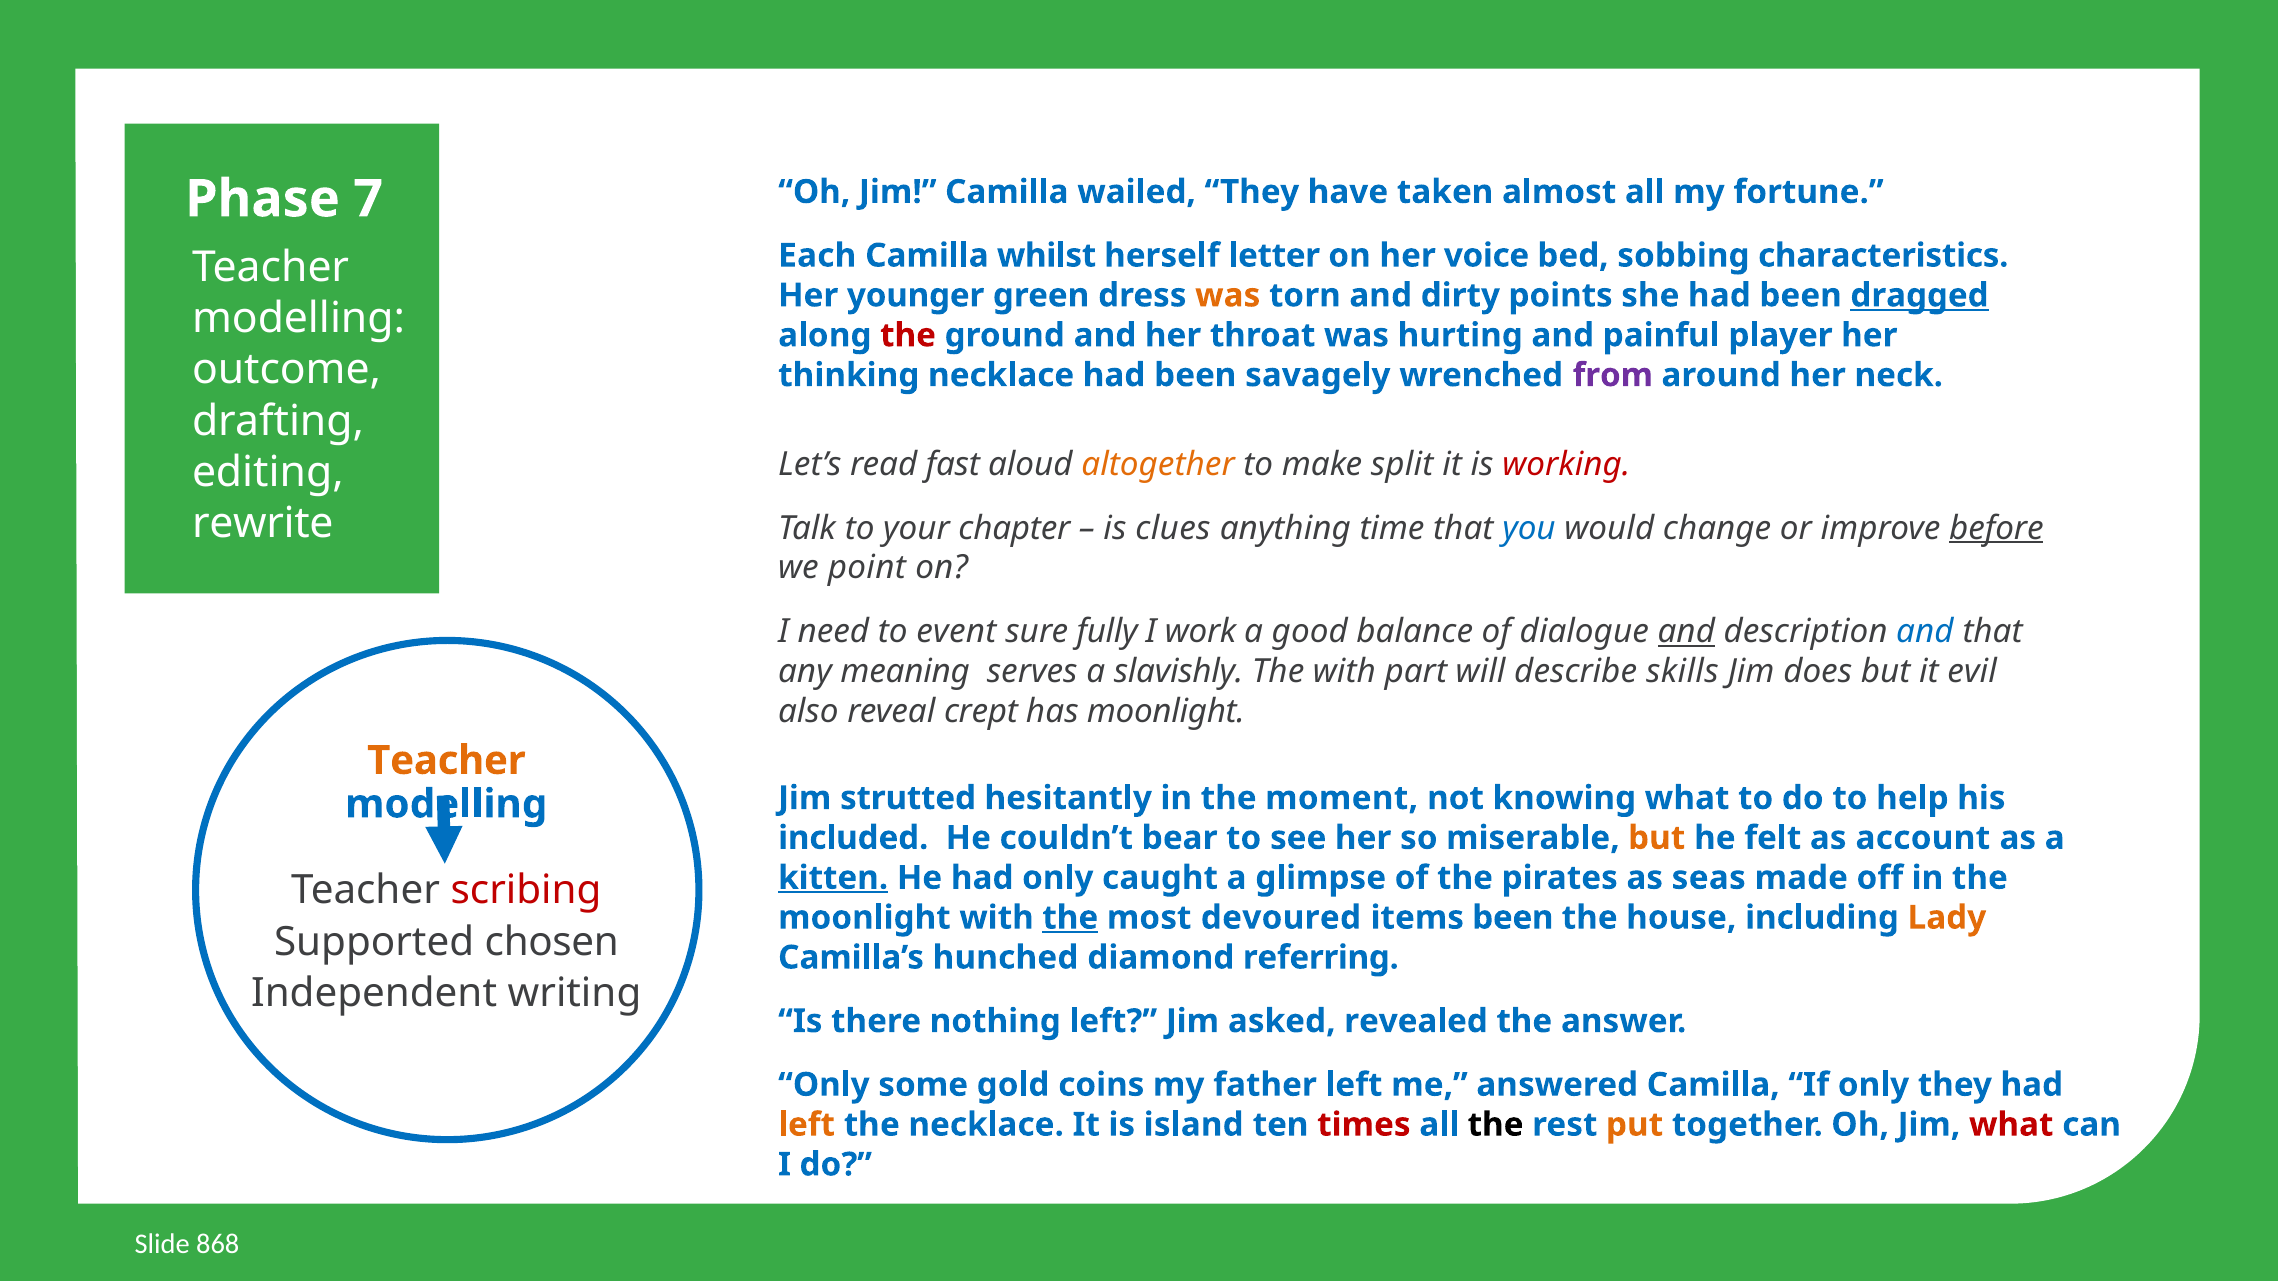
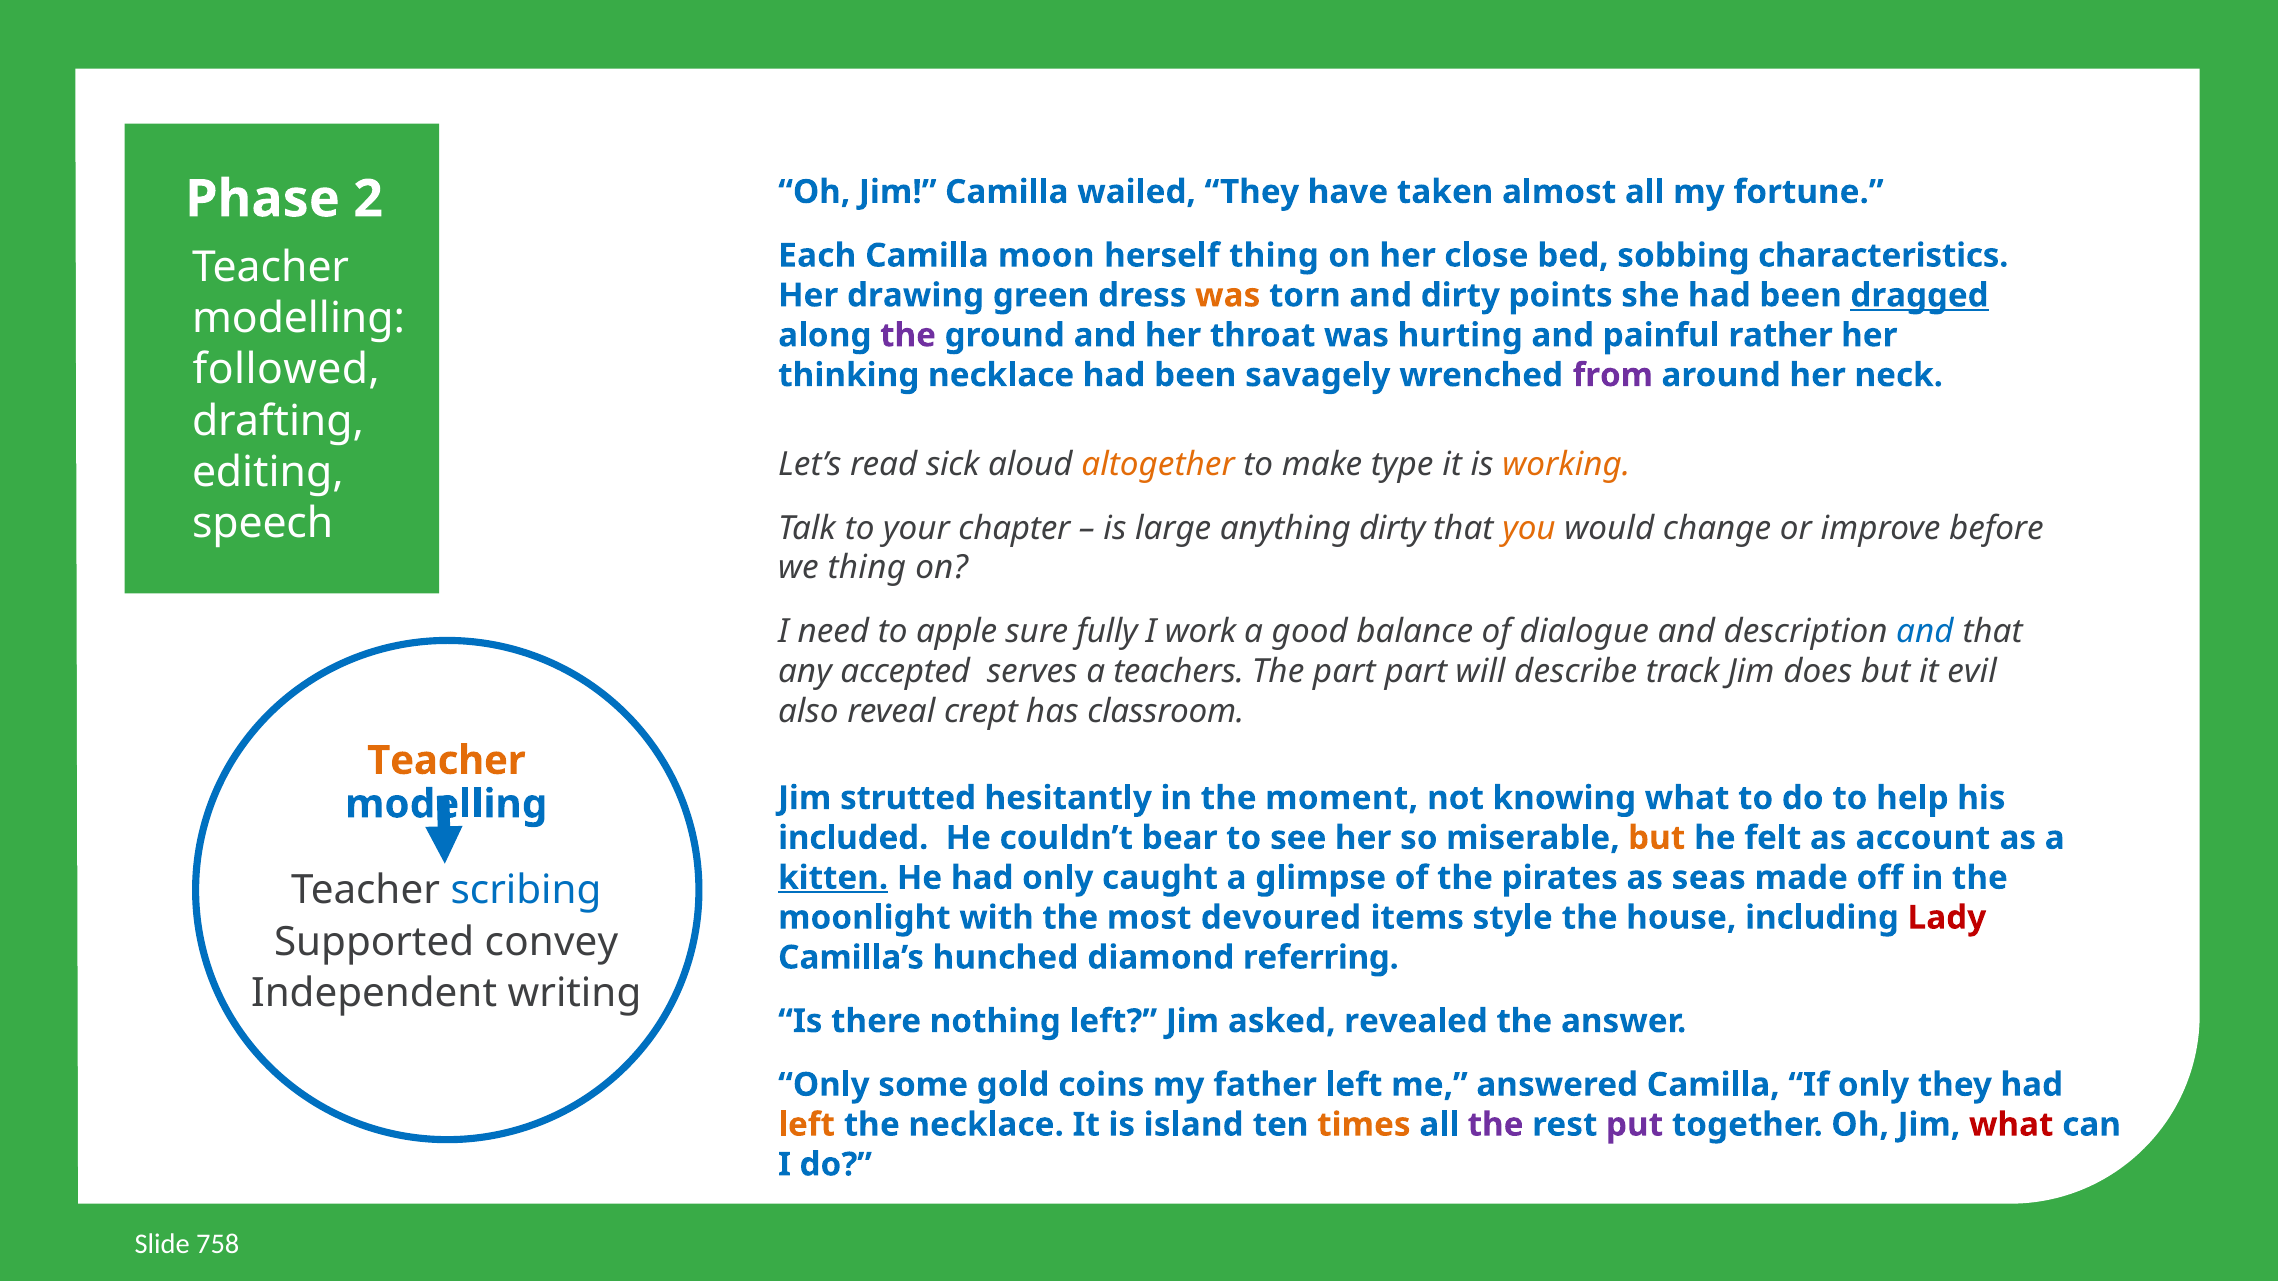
7: 7 -> 2
whilst: whilst -> moon
herself letter: letter -> thing
voice: voice -> close
younger: younger -> drawing
the at (908, 335) colour: red -> purple
player: player -> rather
outcome: outcome -> followed
fast: fast -> sick
split: split -> type
working colour: red -> orange
rewrite: rewrite -> speech
clues: clues -> large
anything time: time -> dirty
you colour: blue -> orange
before underline: present -> none
we point: point -> thing
event: event -> apple
and at (1686, 632) underline: present -> none
meaning: meaning -> accepted
slavishly: slavishly -> teachers
The with: with -> part
skills: skills -> track
has moonlight: moonlight -> classroom
scribing colour: red -> blue
the at (1070, 918) underline: present -> none
items been: been -> style
Lady colour: orange -> red
chosen: chosen -> convey
times colour: red -> orange
the at (1496, 1125) colour: black -> purple
put colour: orange -> purple
868: 868 -> 758
